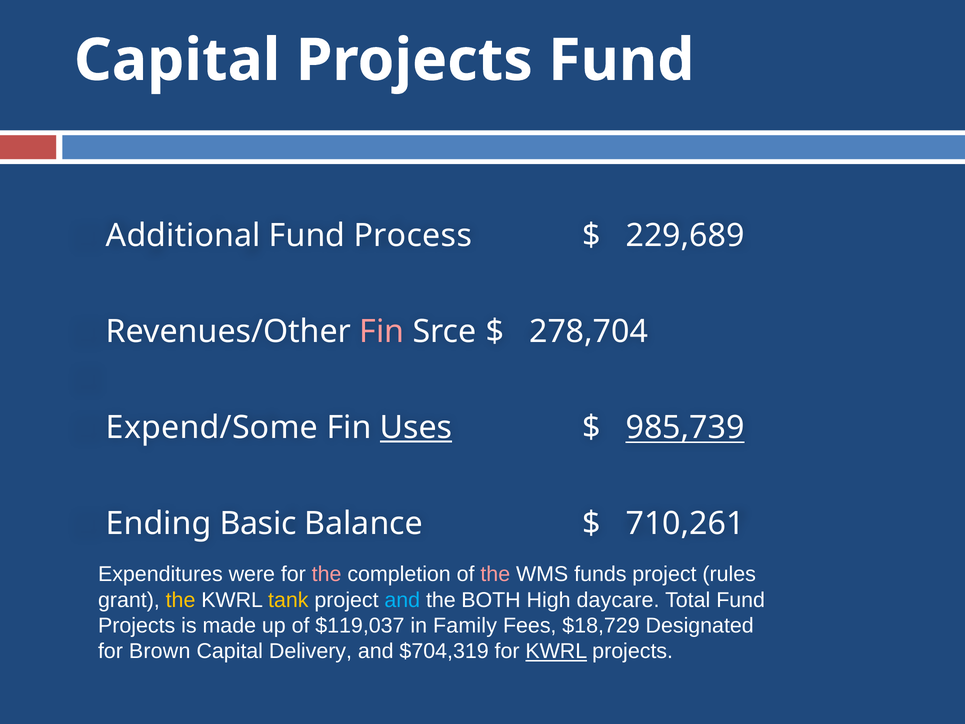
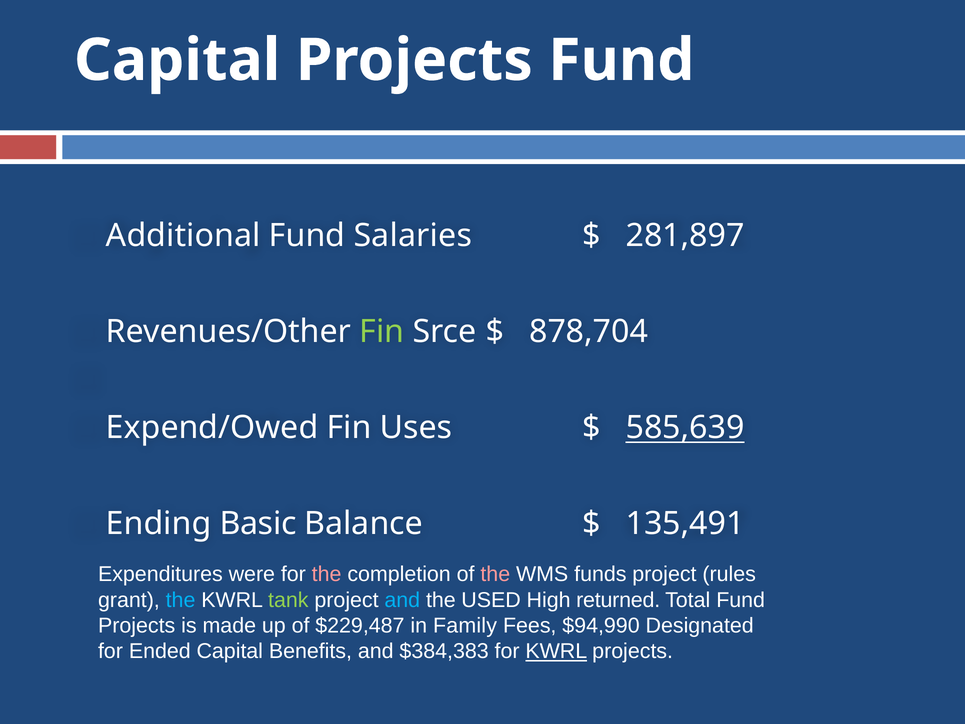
Process: Process -> Salaries
229,689: 229,689 -> 281,897
Fin at (382, 331) colour: pink -> light green
278,704: 278,704 -> 878,704
Expend/Some: Expend/Some -> Expend/Owed
Uses underline: present -> none
985,739: 985,739 -> 585,639
710,261: 710,261 -> 135,491
the at (181, 600) colour: yellow -> light blue
tank colour: yellow -> light green
BOTH: BOTH -> USED
daycare: daycare -> returned
$119,037: $119,037 -> $229,487
$18,729: $18,729 -> $94,990
Brown: Brown -> Ended
Delivery: Delivery -> Benefits
$704,319: $704,319 -> $384,383
